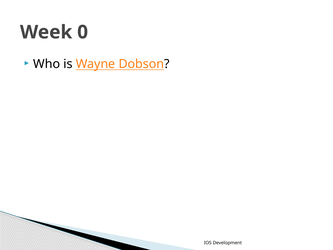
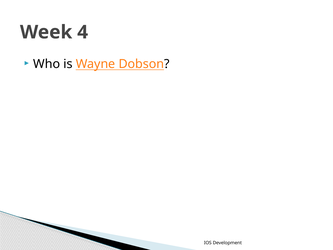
0: 0 -> 4
